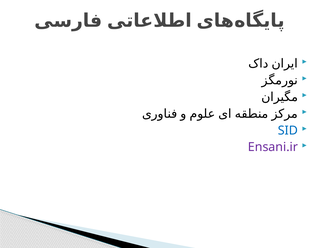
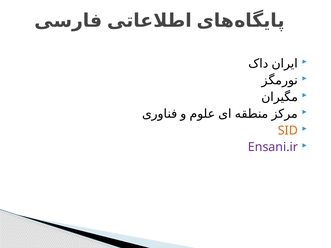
SID colour: blue -> orange
